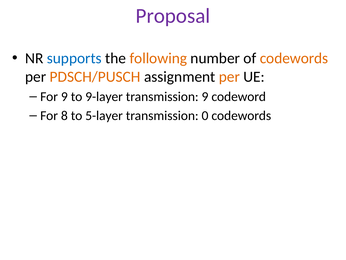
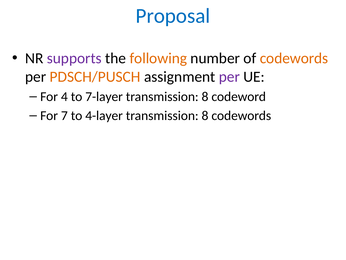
Proposal colour: purple -> blue
supports colour: blue -> purple
per at (229, 77) colour: orange -> purple
For 9: 9 -> 4
9-layer: 9-layer -> 7-layer
9 at (205, 96): 9 -> 8
8: 8 -> 7
5-layer: 5-layer -> 4-layer
0 at (205, 115): 0 -> 8
